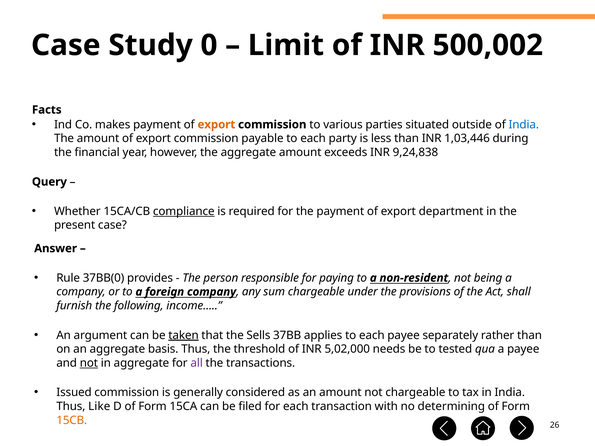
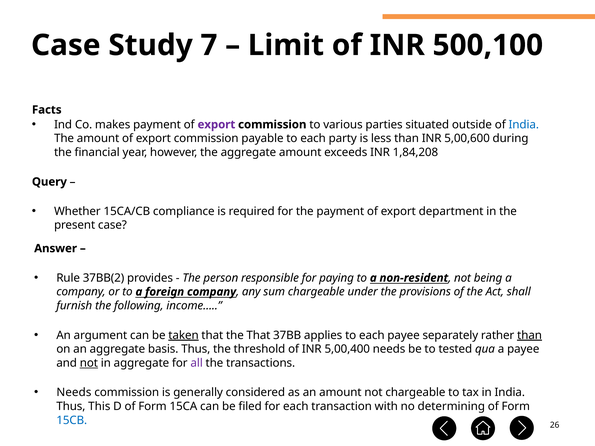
0: 0 -> 7
500,002: 500,002 -> 500,100
export at (216, 125) colour: orange -> purple
1,03,446: 1,03,446 -> 5,00,600
9,24,838: 9,24,838 -> 1,84,208
compliance underline: present -> none
37BB(0: 37BB(0 -> 37BB(2
the Sells: Sells -> That
than at (530, 335) underline: none -> present
5,02,000: 5,02,000 -> 5,00,400
Issued at (74, 393): Issued -> Needs
Like: Like -> This
15CB colour: orange -> blue
